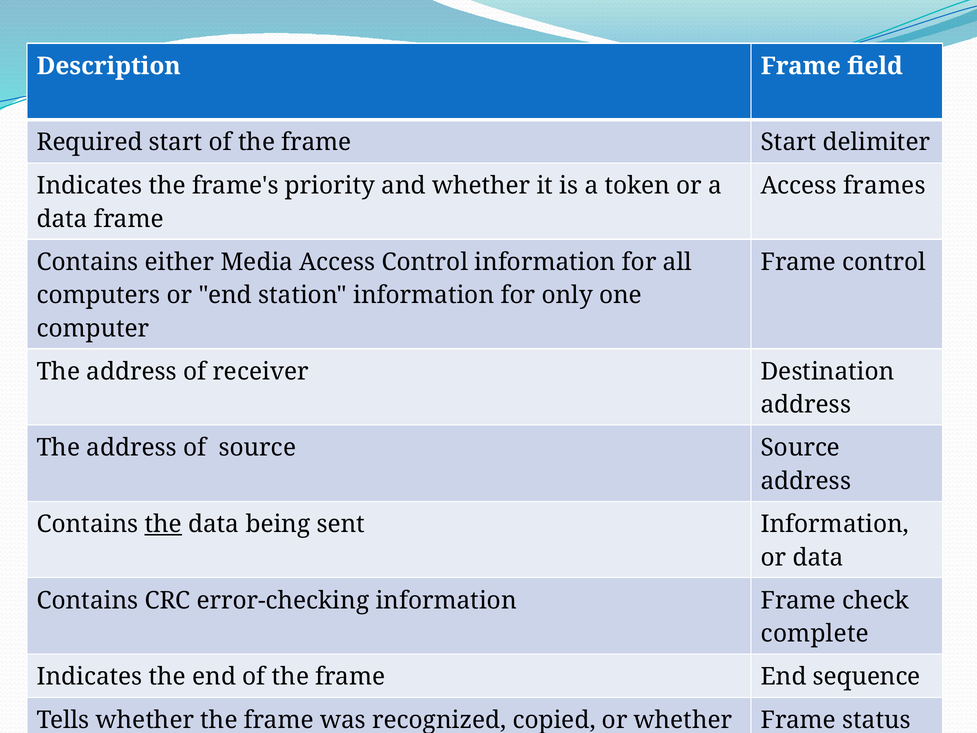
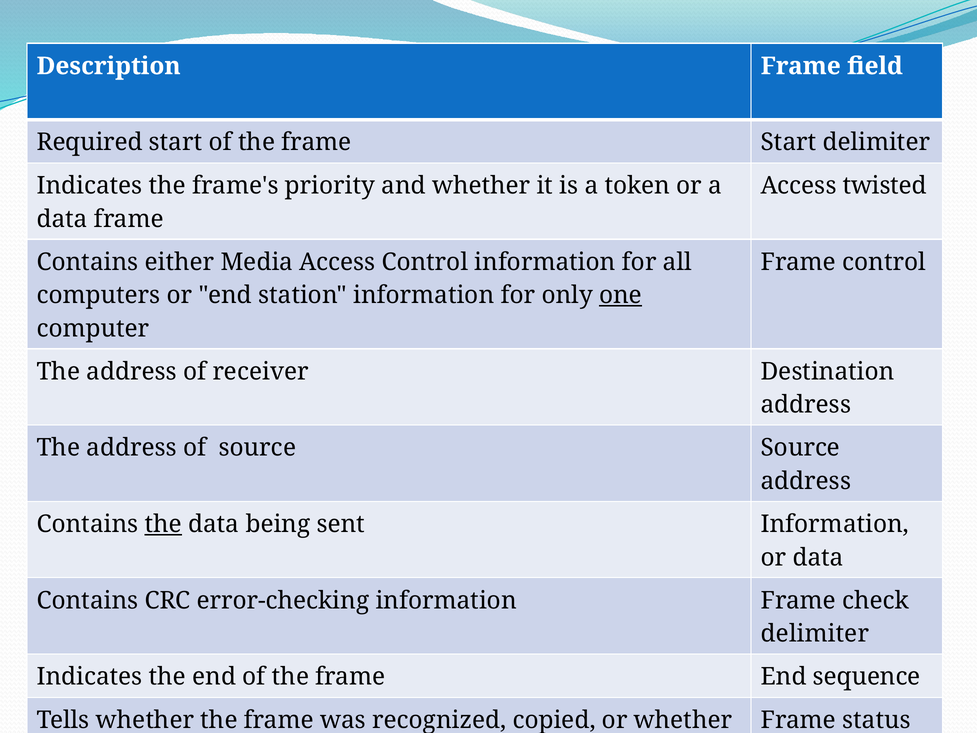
frames: frames -> twisted
one underline: none -> present
complete at (815, 634): complete -> delimiter
